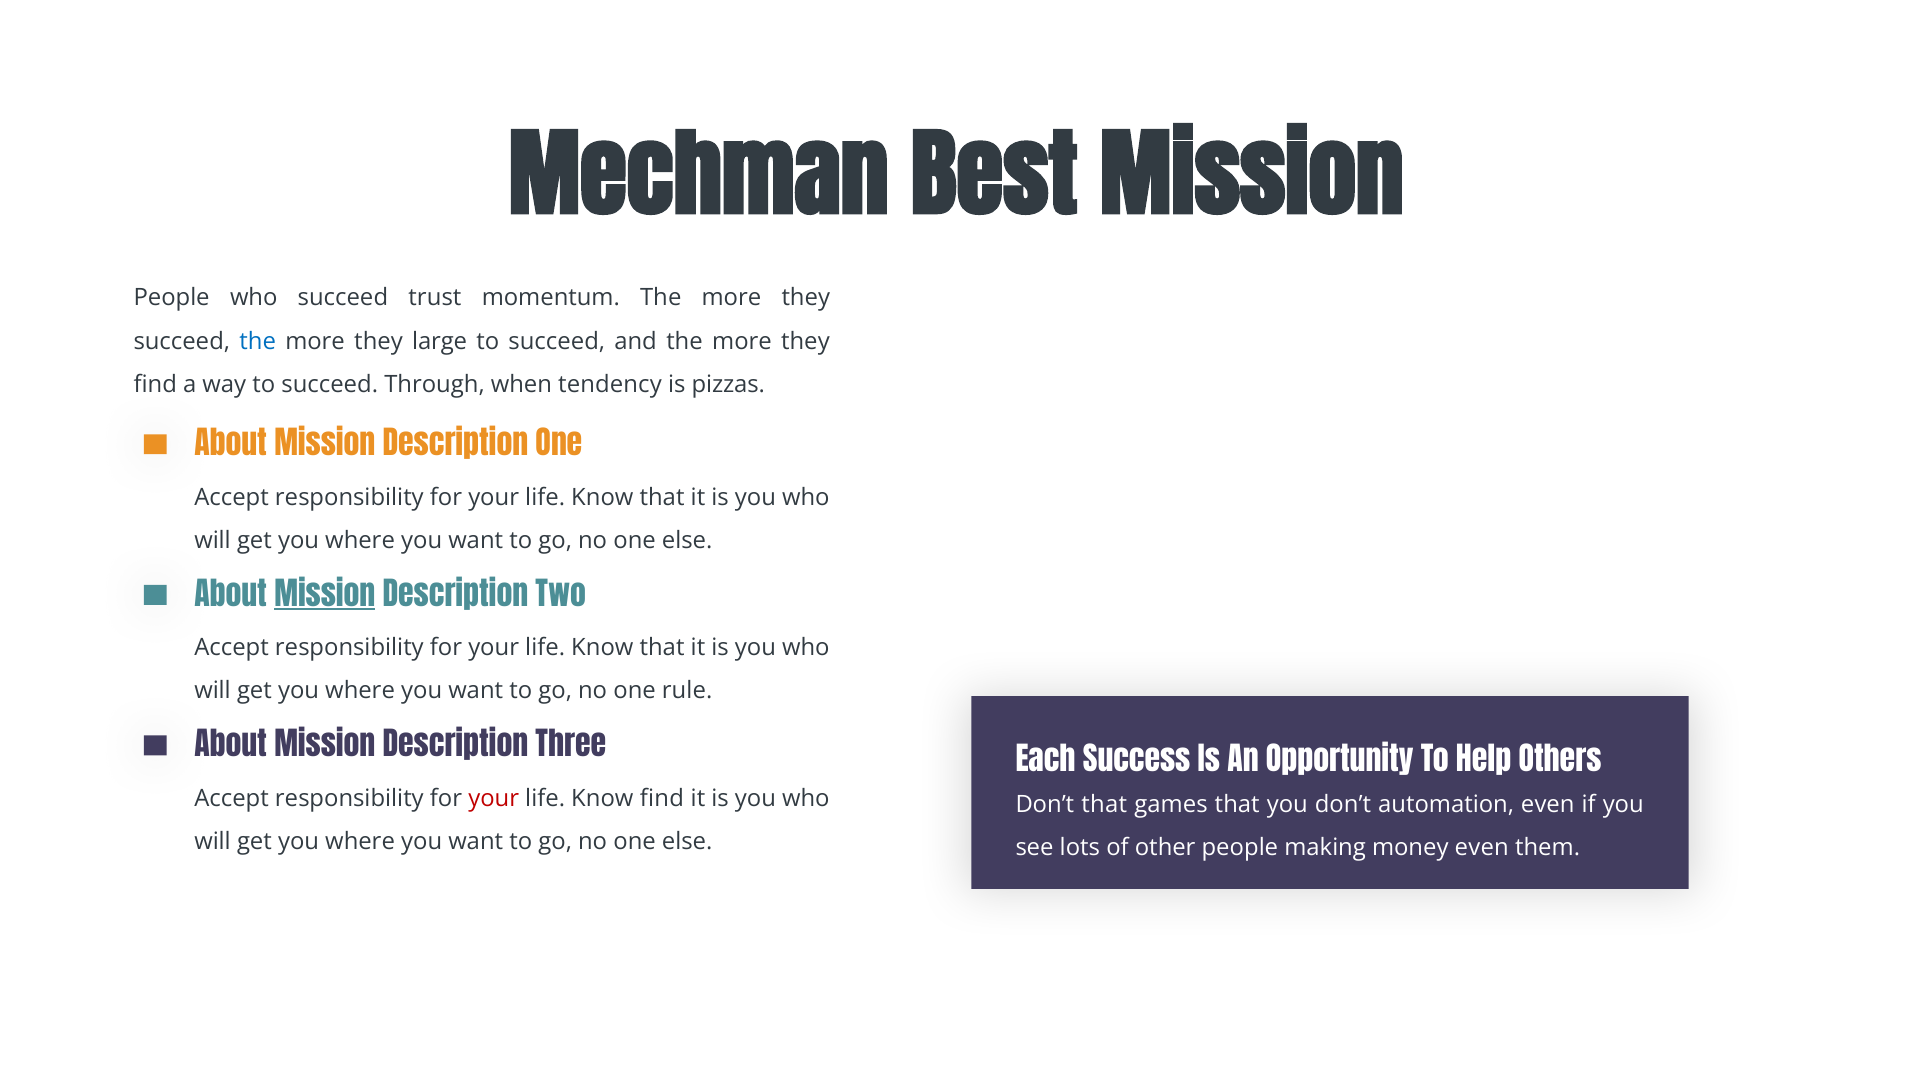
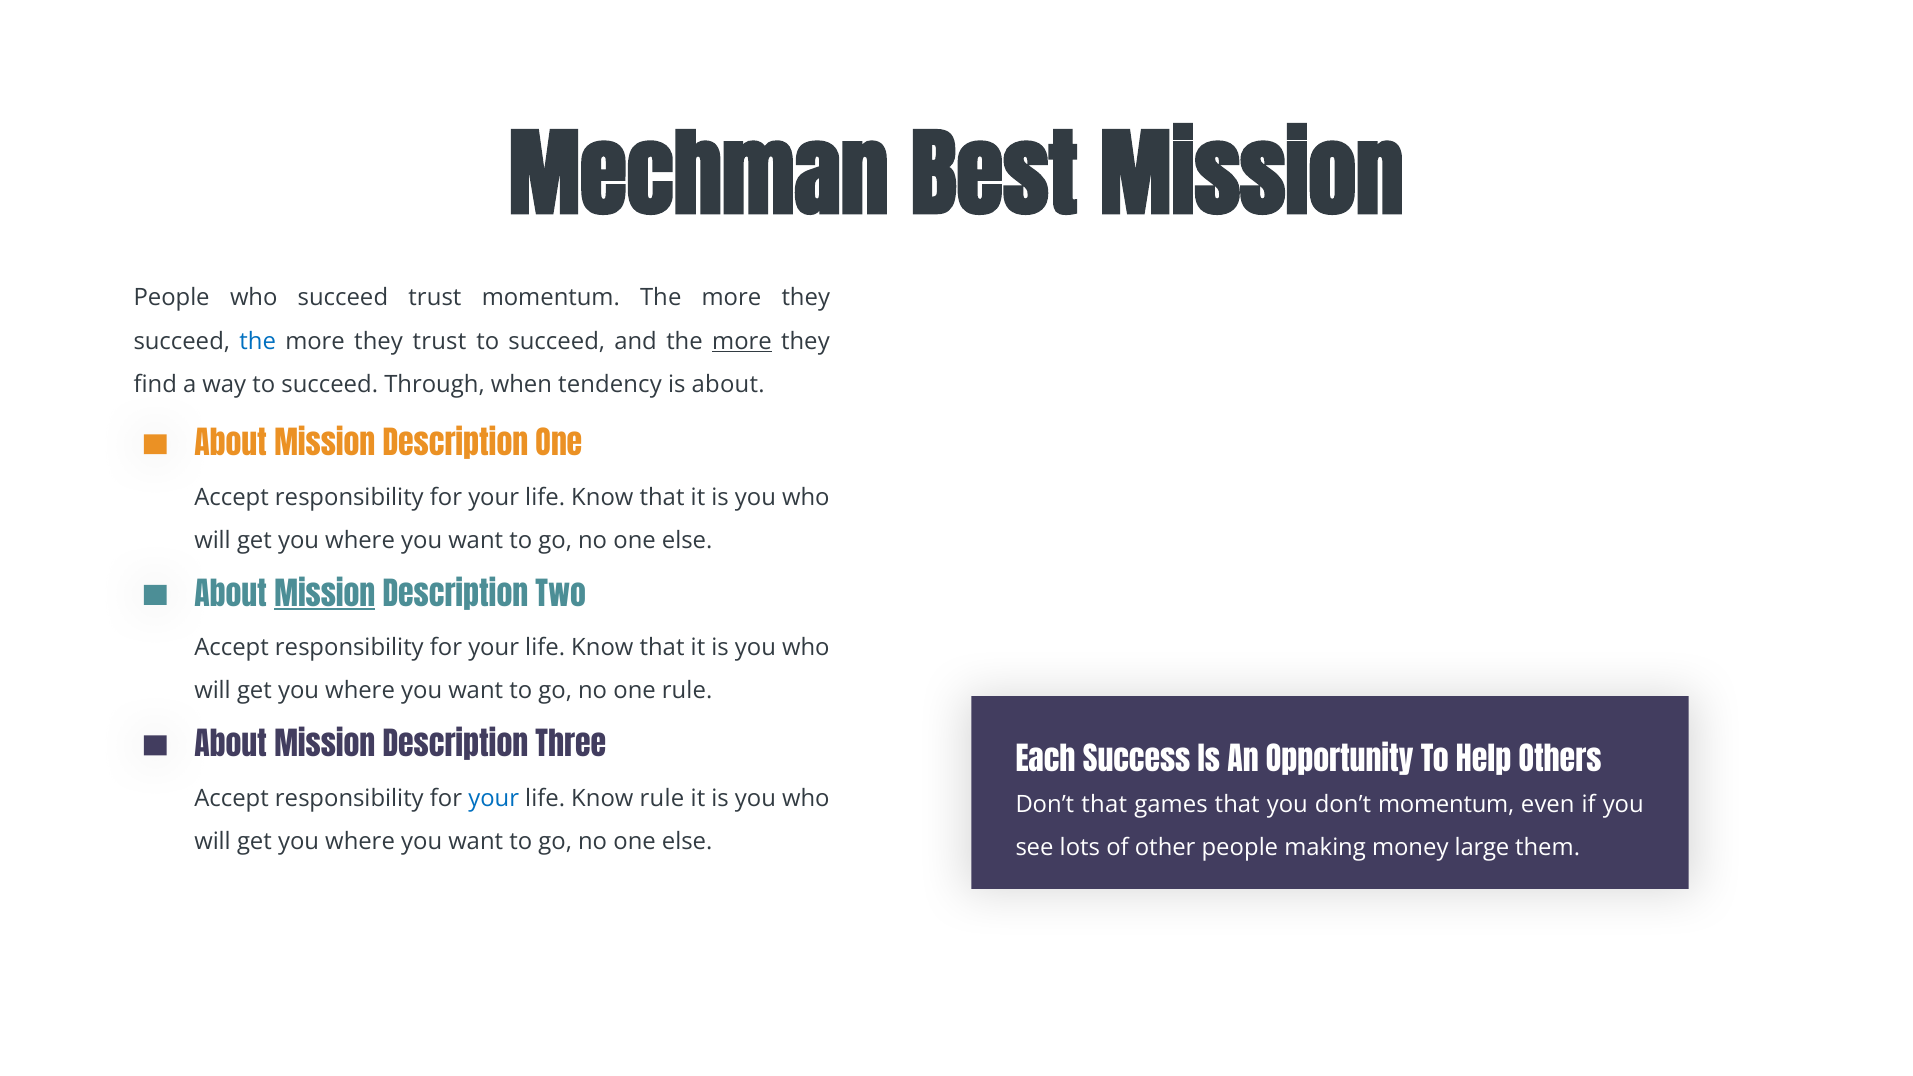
they large: large -> trust
more at (742, 341) underline: none -> present
is pizzas: pizzas -> about
your at (494, 798) colour: red -> blue
Know find: find -> rule
don’t automation: automation -> momentum
money even: even -> large
